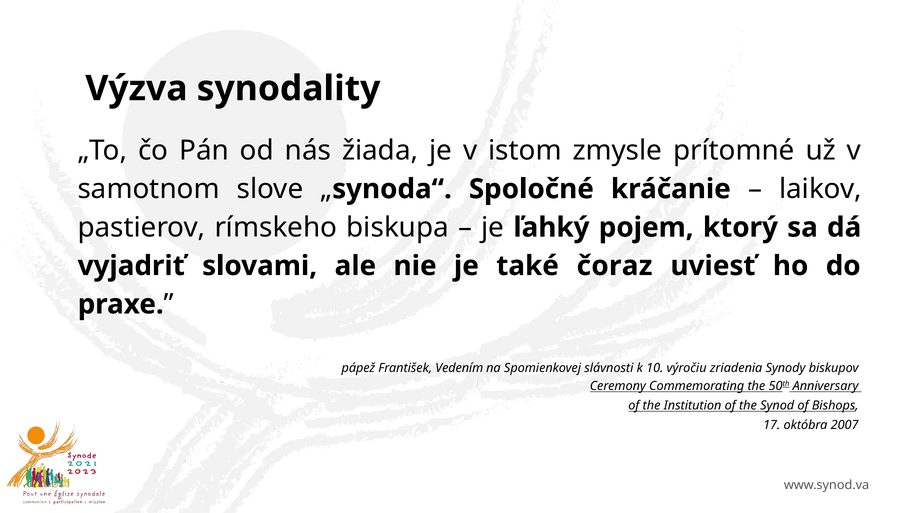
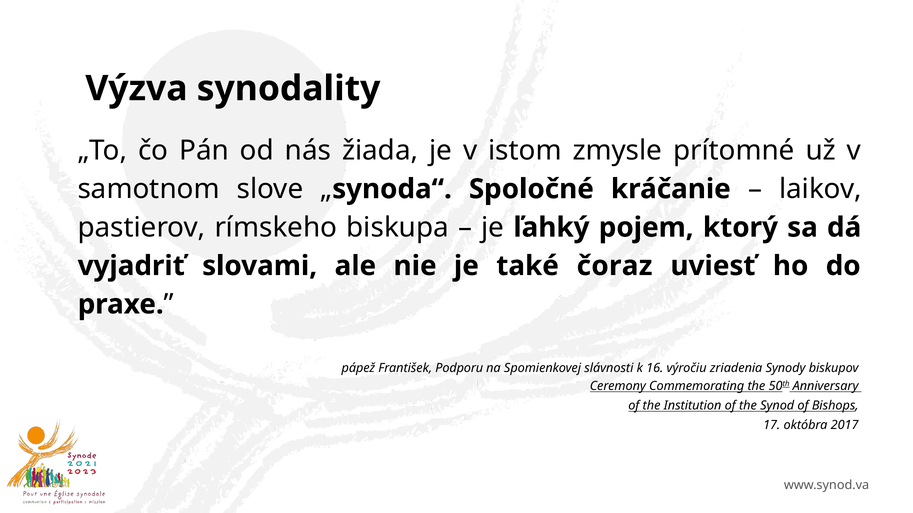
Vedením: Vedením -> Podporu
10: 10 -> 16
2007: 2007 -> 2017
